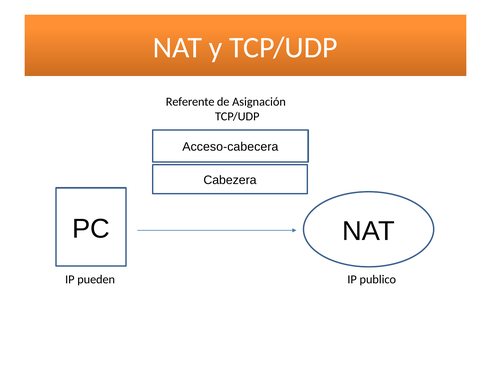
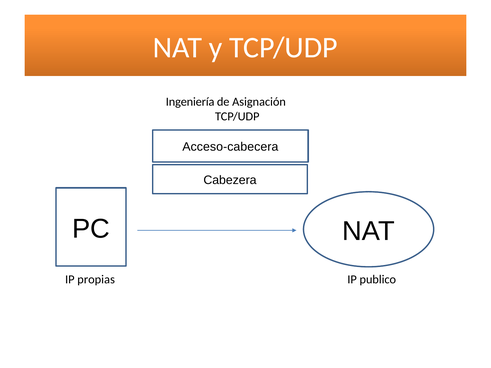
Referente: Referente -> Ingeniería
pueden: pueden -> propias
